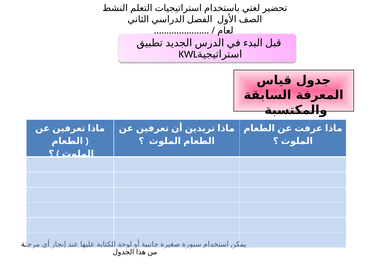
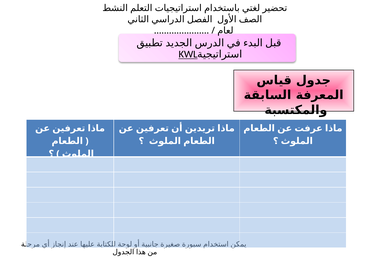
KWL at (188, 54) underline: none -> present
